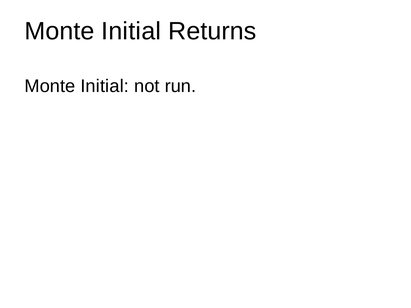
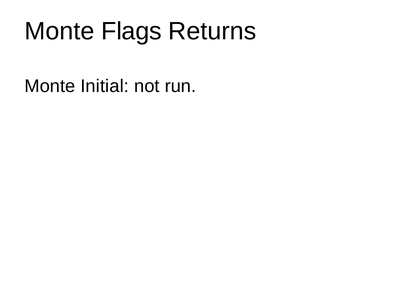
Initial at (131, 31): Initial -> Flags
